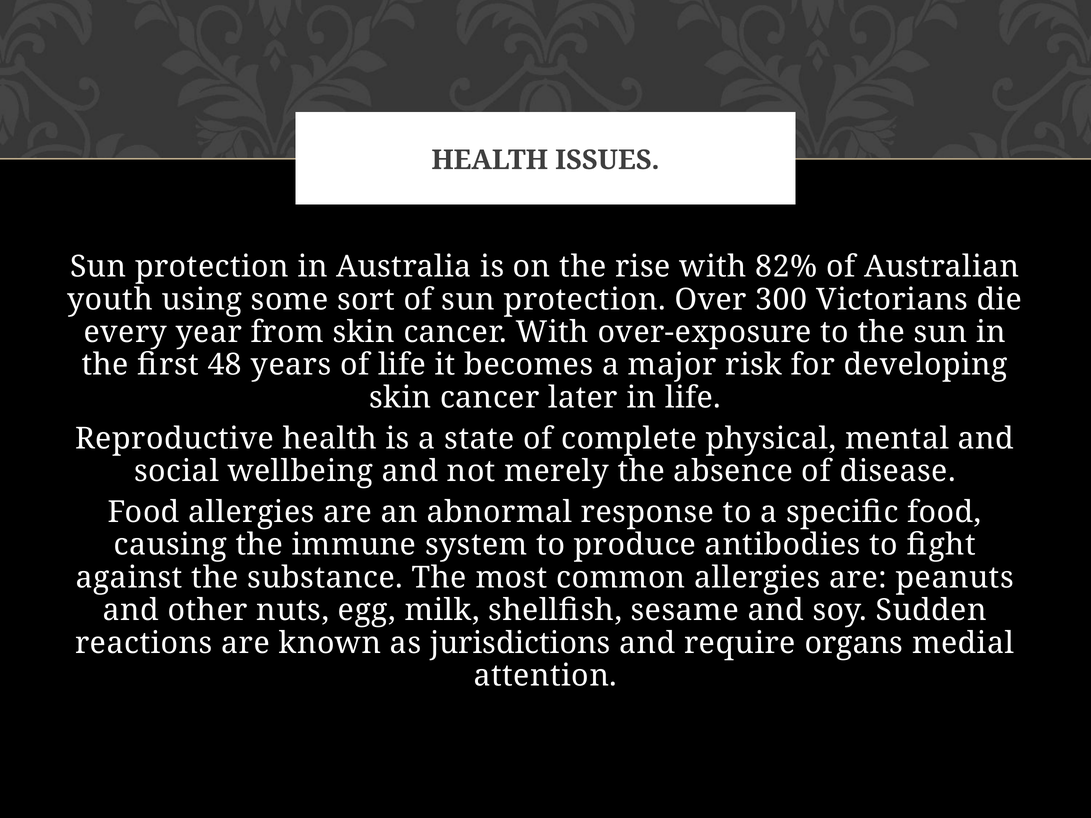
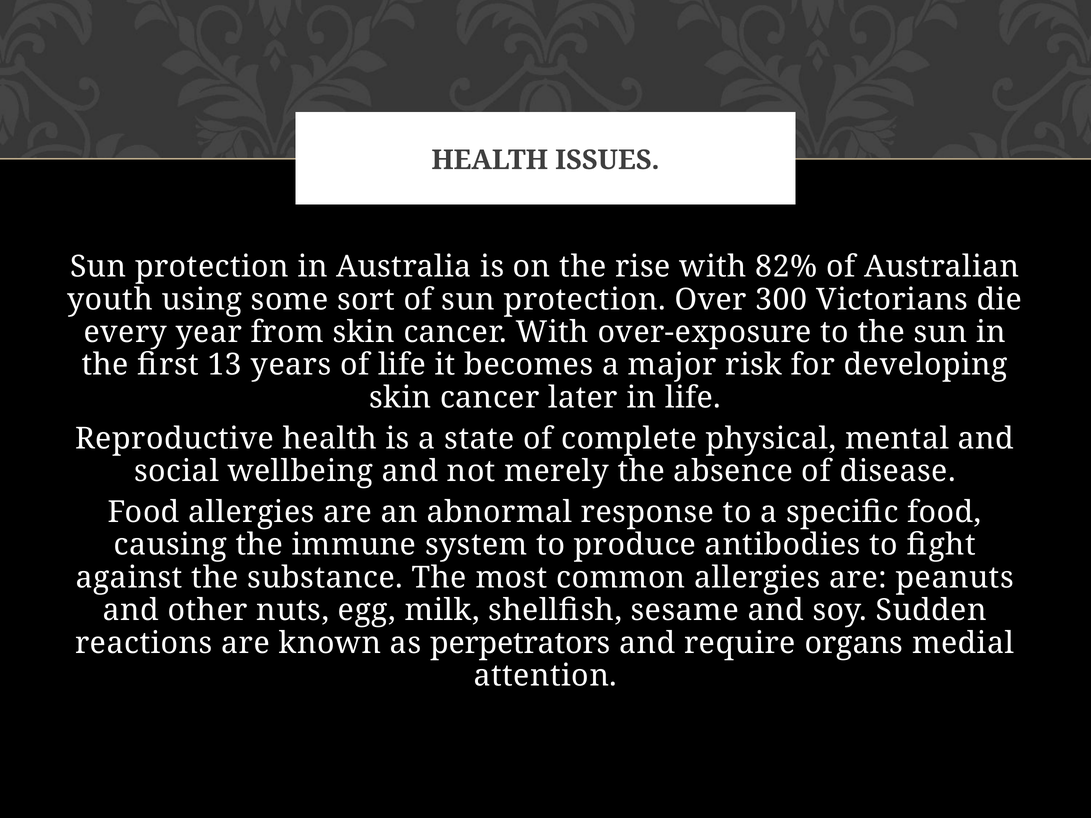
48: 48 -> 13
jurisdictions: jurisdictions -> perpetrators
